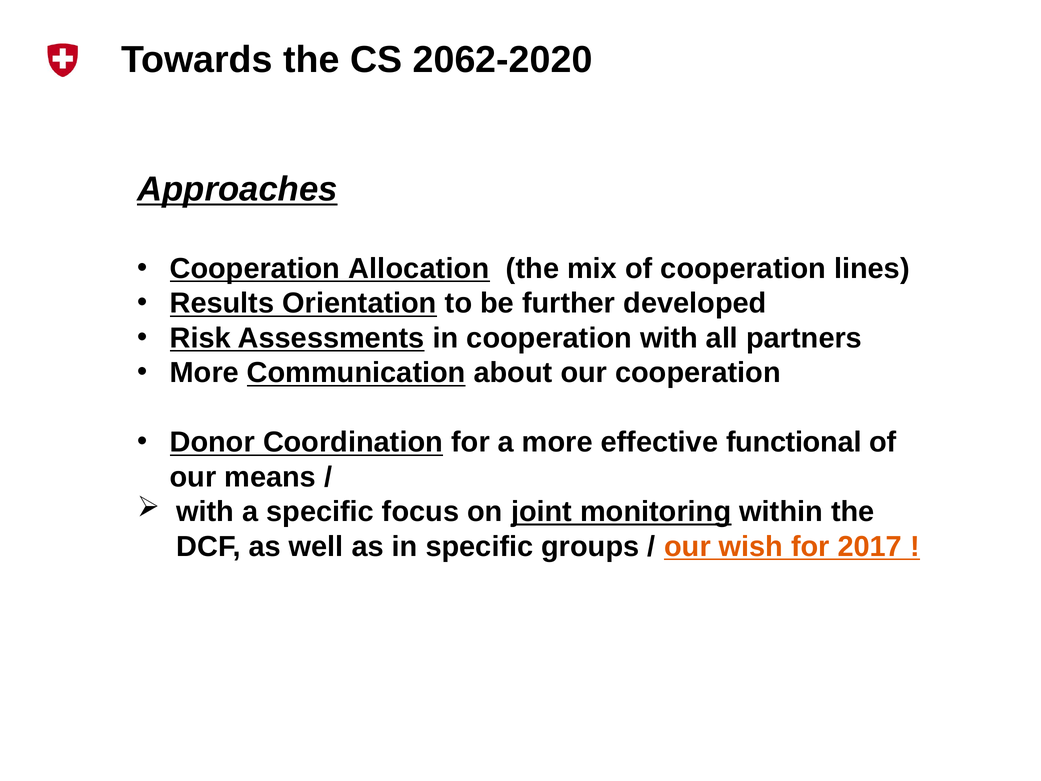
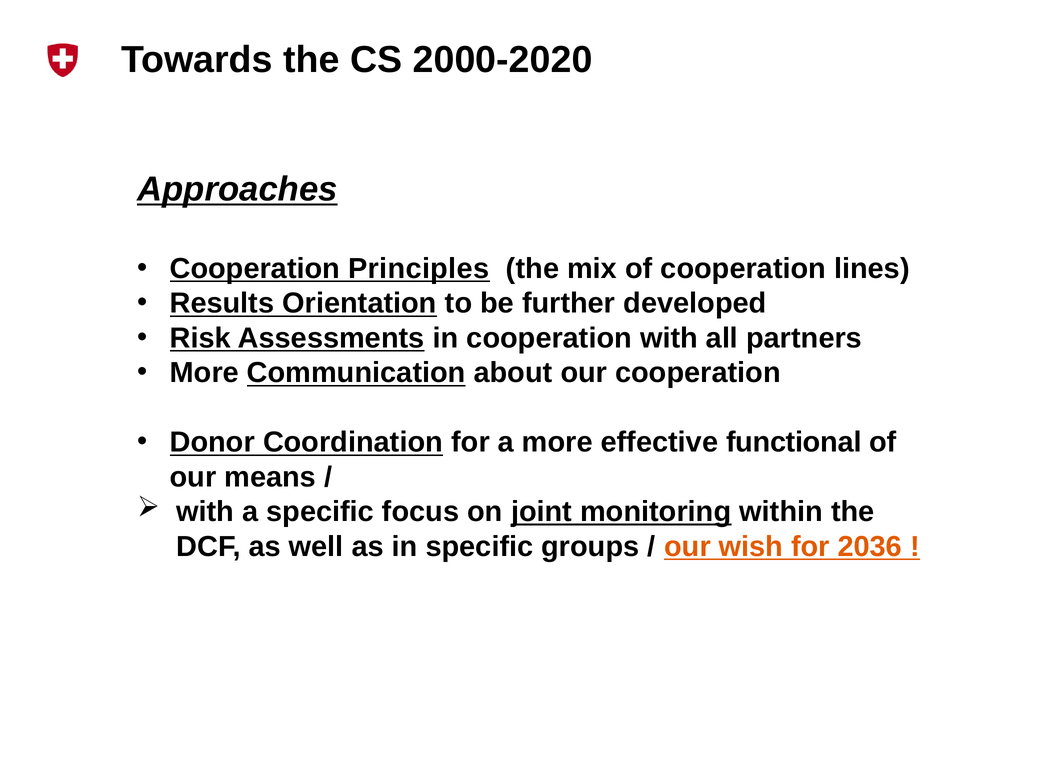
2062-2020: 2062-2020 -> 2000-2020
Allocation: Allocation -> Principles
2017: 2017 -> 2036
